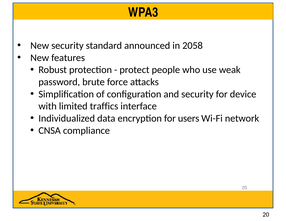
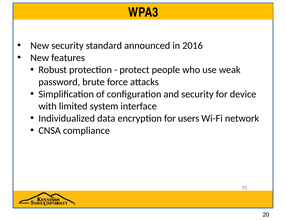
2058: 2058 -> 2016
traffics: traffics -> system
